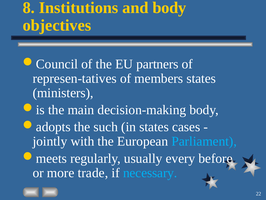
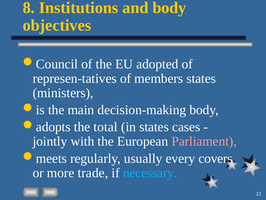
partners: partners -> adopted
such: such -> total
Parliament colour: light blue -> pink
before: before -> covers
